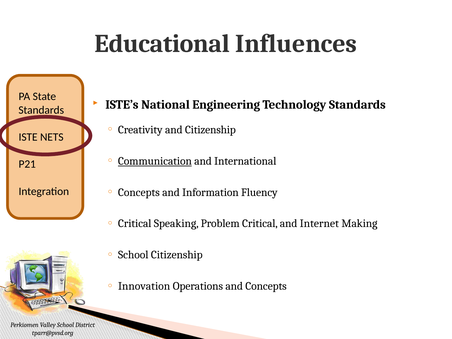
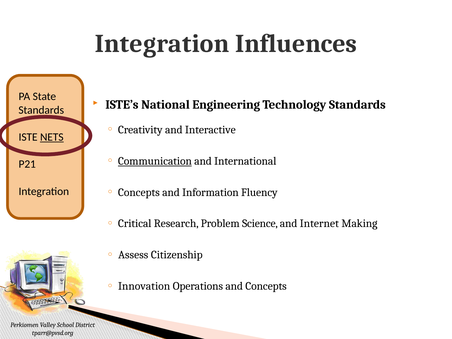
Educational at (162, 44): Educational -> Integration
and Citizenship: Citizenship -> Interactive
NETS underline: none -> present
Speaking: Speaking -> Research
Problem Critical: Critical -> Science
School at (133, 255): School -> Assess
